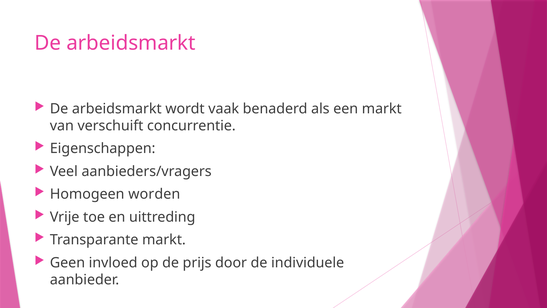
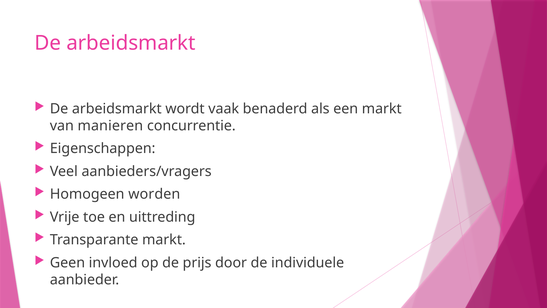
verschuift: verschuift -> manieren
